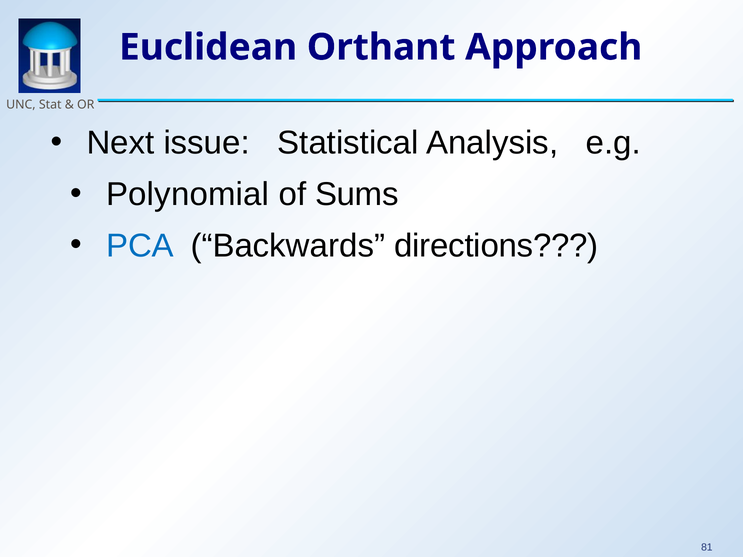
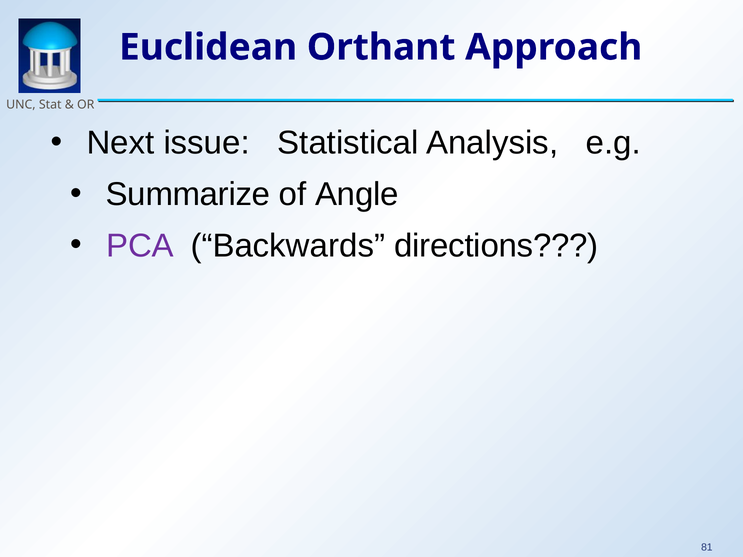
Polynomial: Polynomial -> Summarize
Sums: Sums -> Angle
PCA colour: blue -> purple
